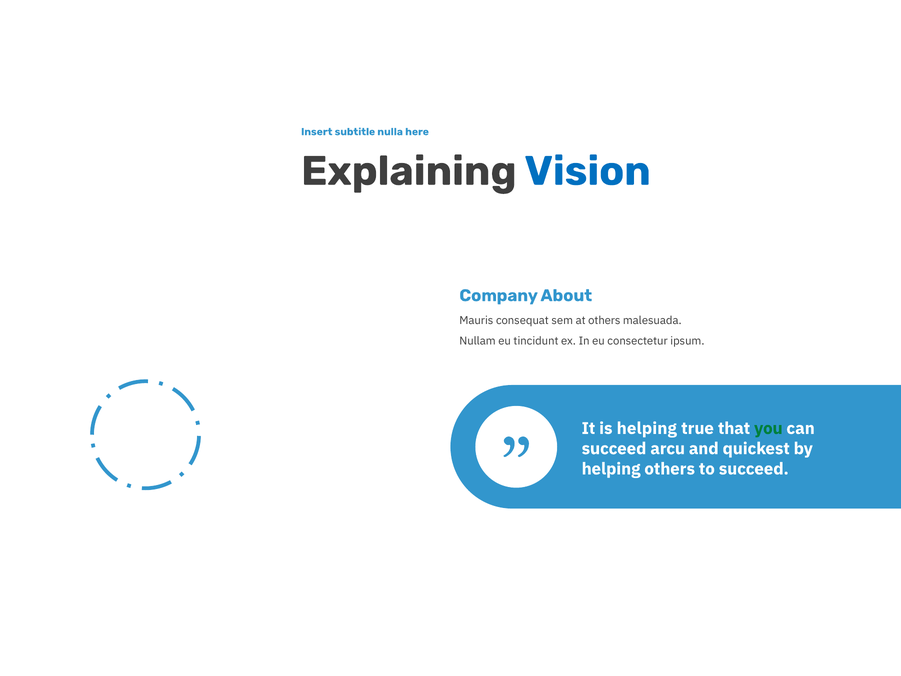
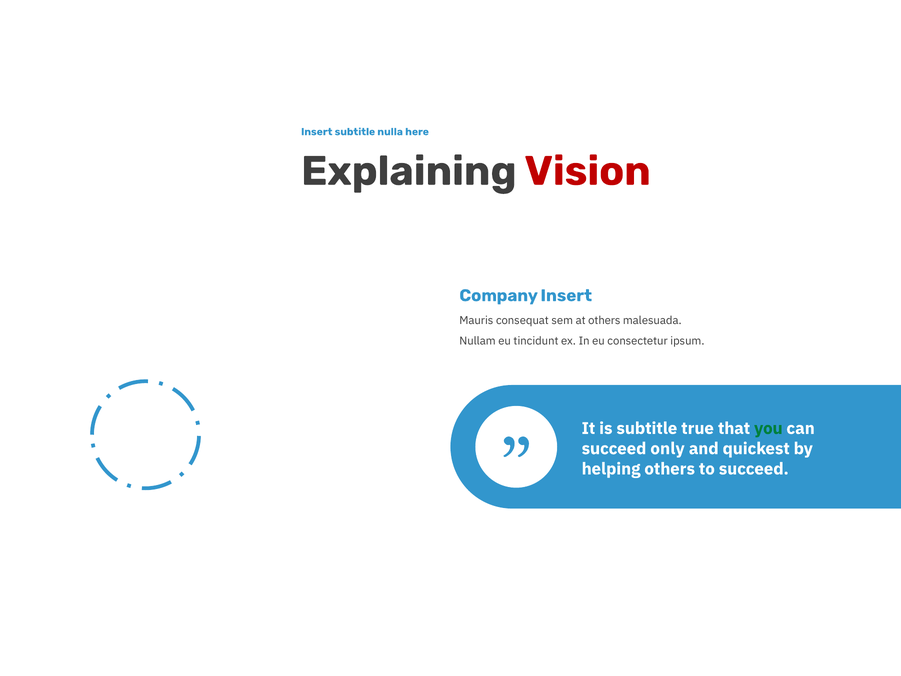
Vision colour: blue -> red
Company About: About -> Insert
is helping: helping -> subtitle
arcu: arcu -> only
